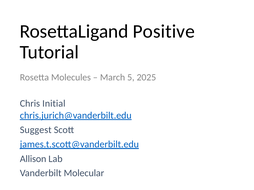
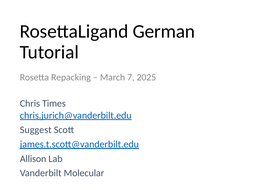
Positive: Positive -> German
Molecules: Molecules -> Repacking
5: 5 -> 7
Initial: Initial -> Times
